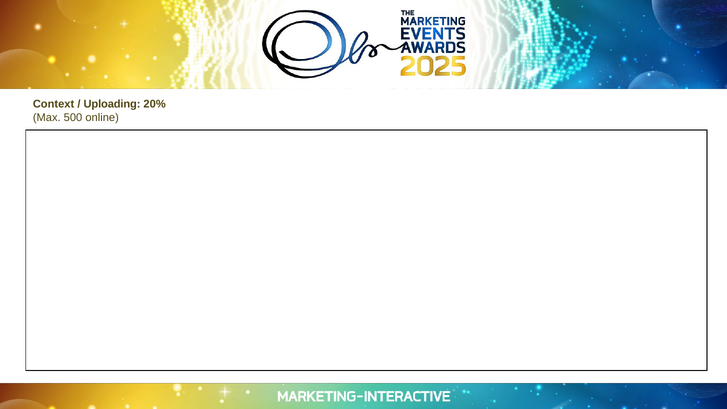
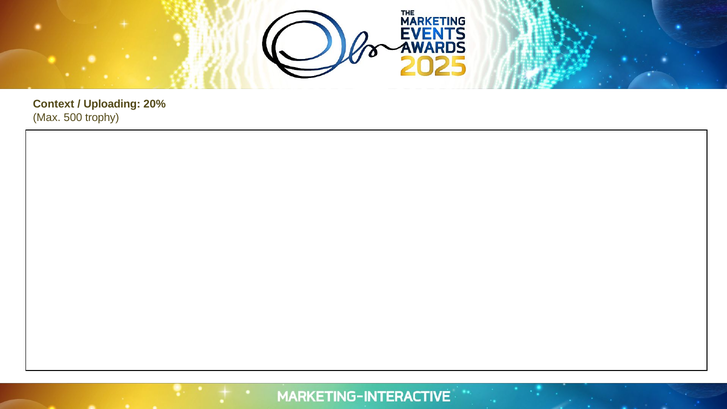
online: online -> trophy
